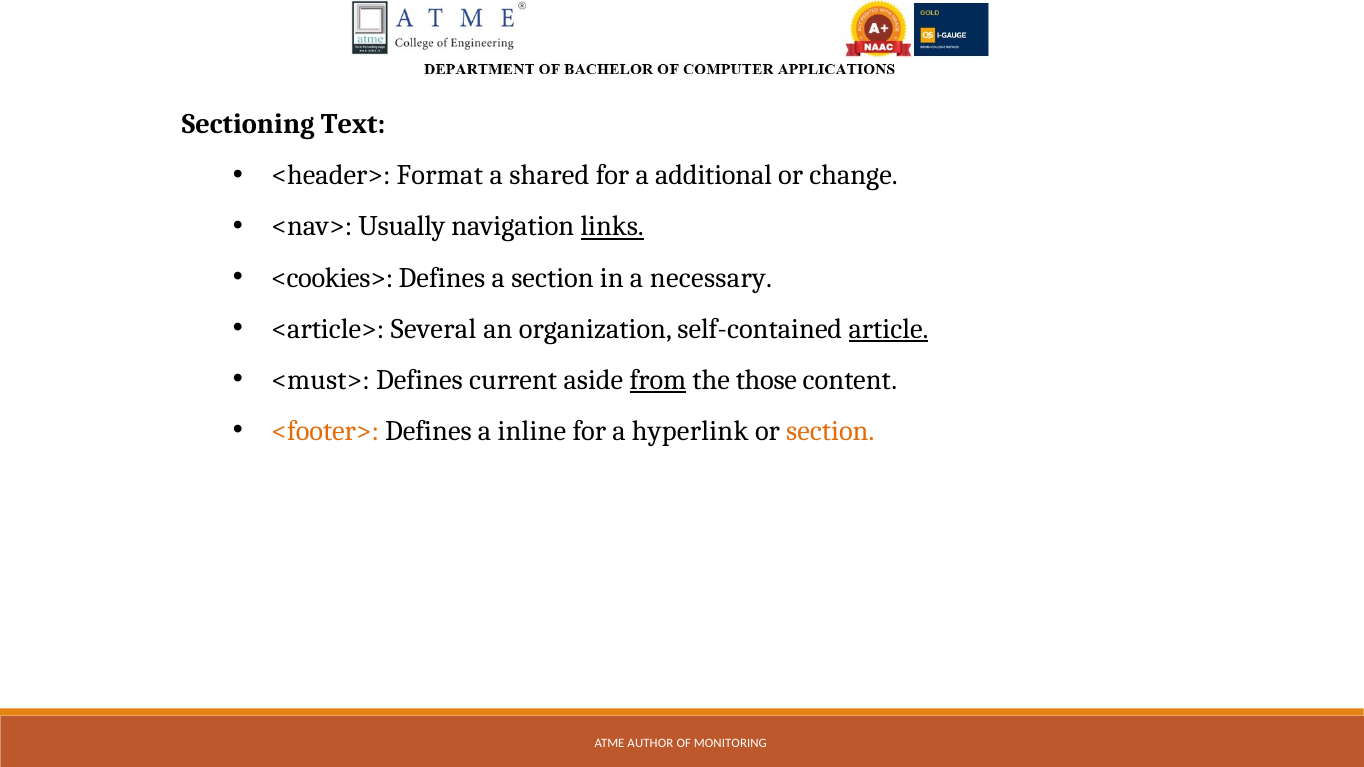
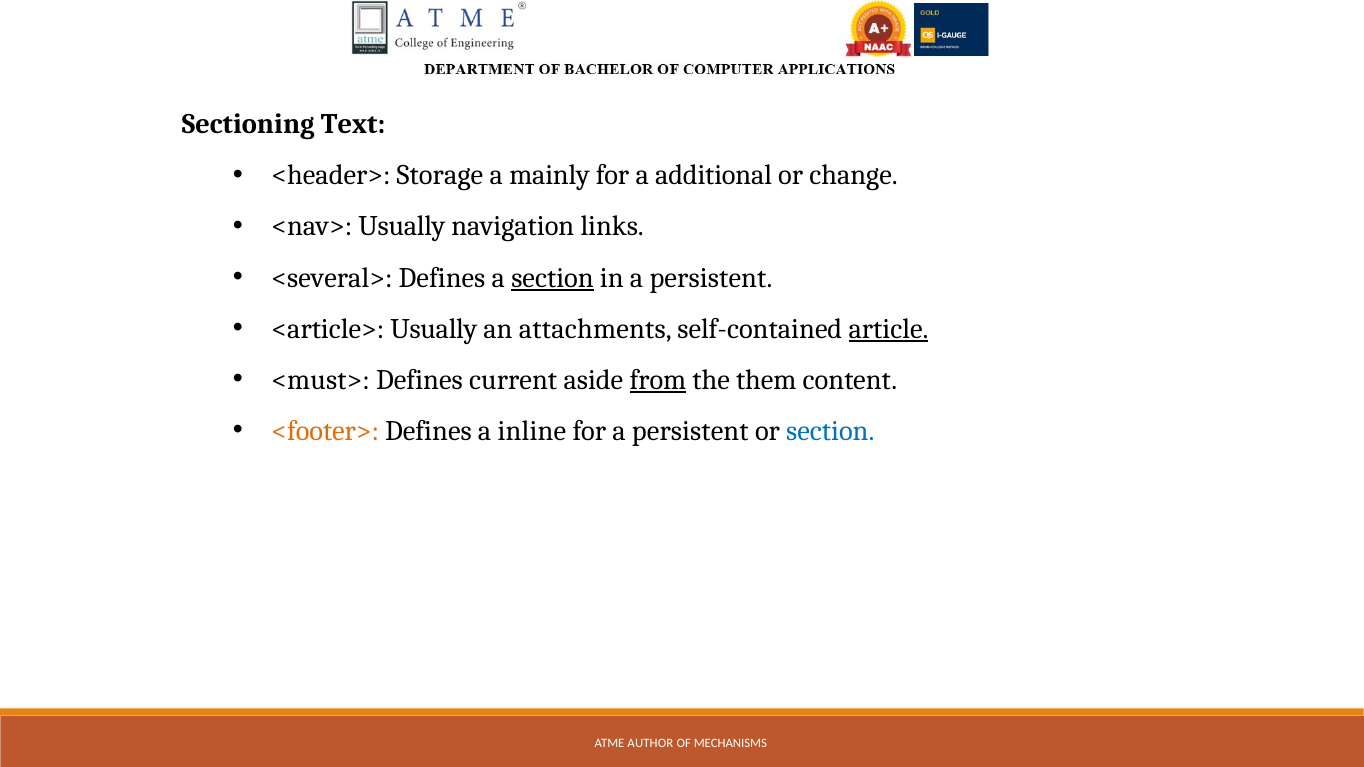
Format: Format -> Storage
shared: shared -> mainly
links underline: present -> none
<cookies>: <cookies> -> <several>
section at (553, 278) underline: none -> present
in a necessary: necessary -> persistent
<article> Several: Several -> Usually
organization: organization -> attachments
those: those -> them
for a hyperlink: hyperlink -> persistent
section at (830, 431) colour: orange -> blue
MONITORING: MONITORING -> MECHANISMS
